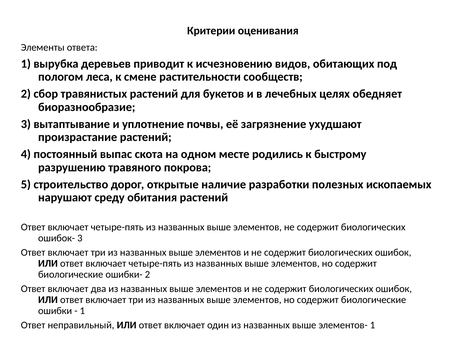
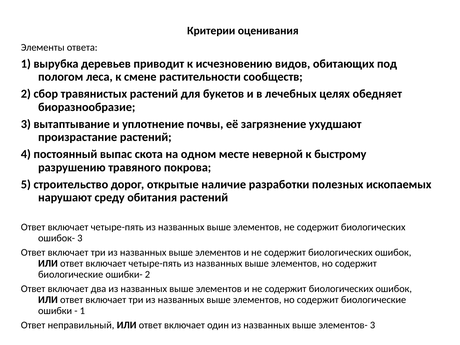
родились: родились -> неверной
элементов- 1: 1 -> 3
